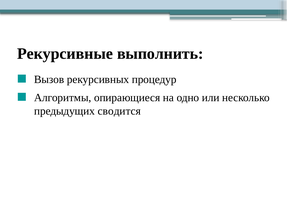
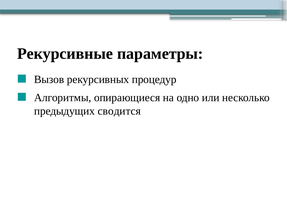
выполнить: выполнить -> параметры
